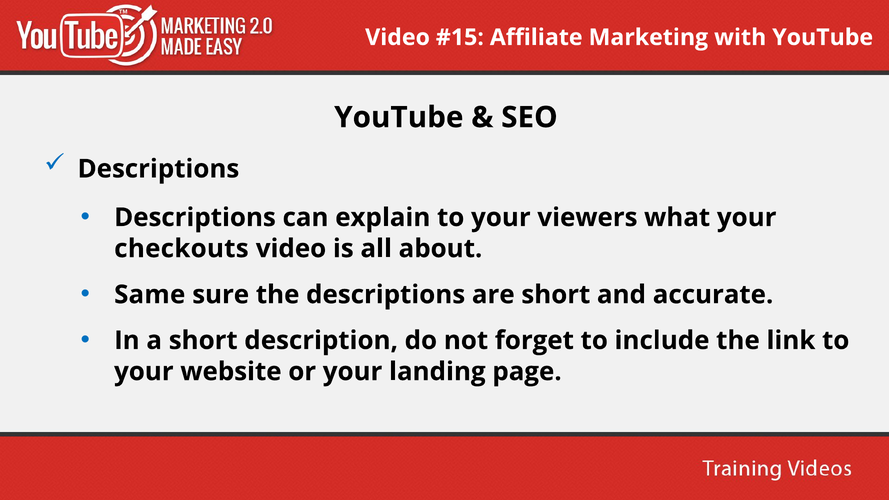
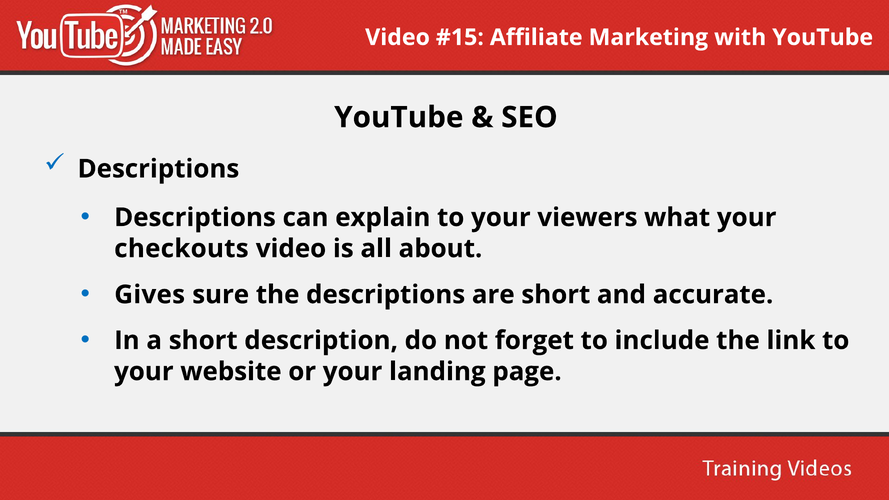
Same: Same -> Gives
